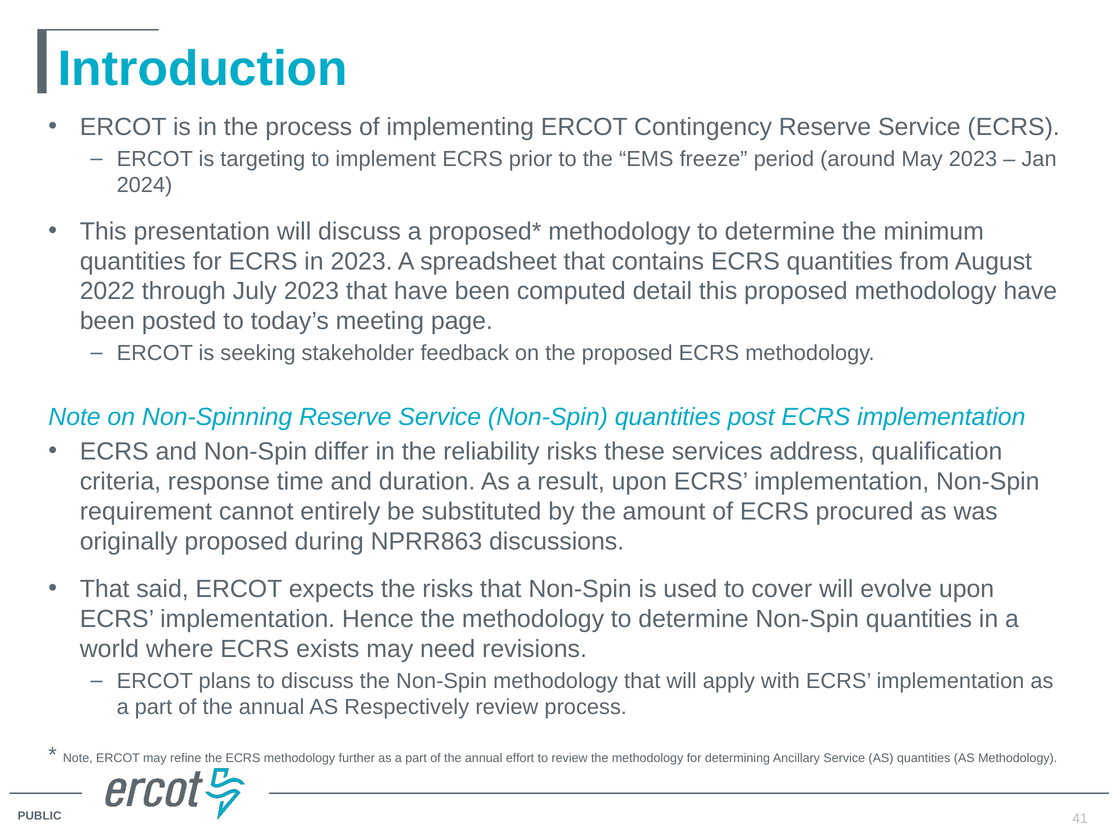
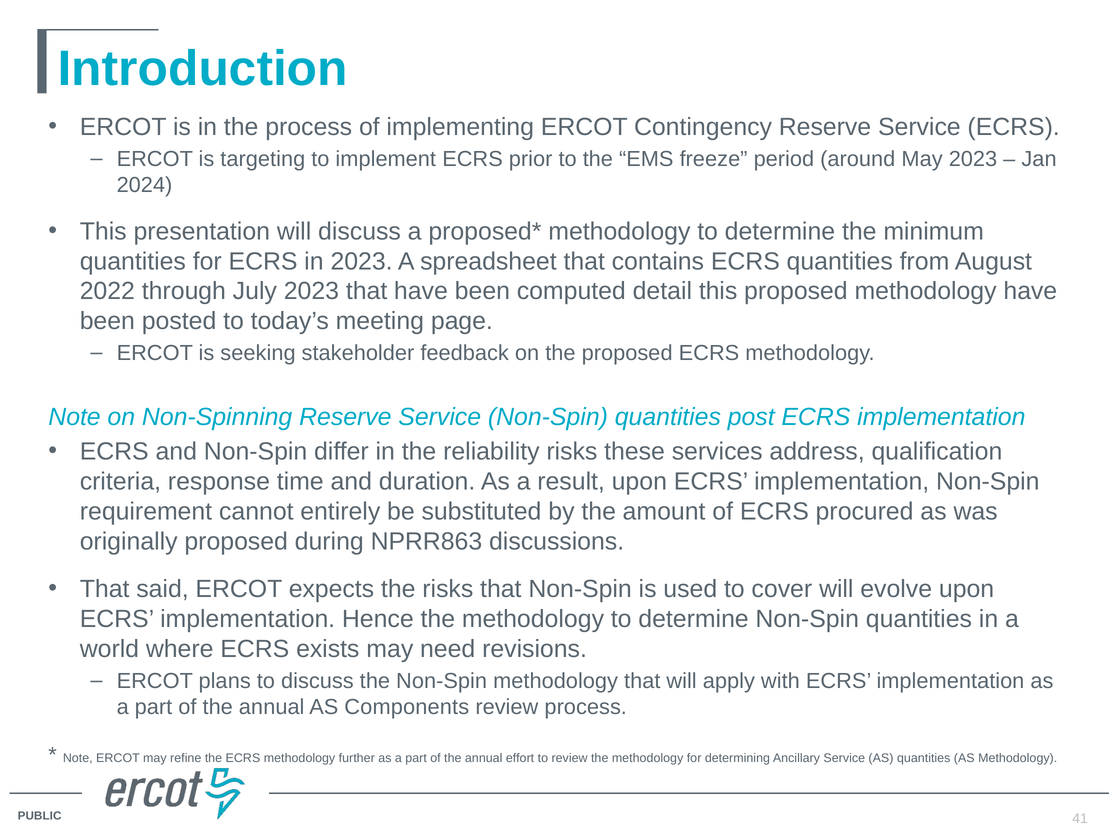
Respectively: Respectively -> Components
